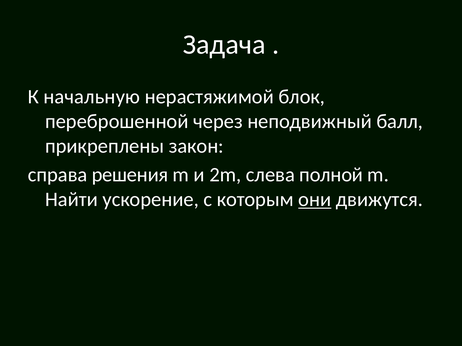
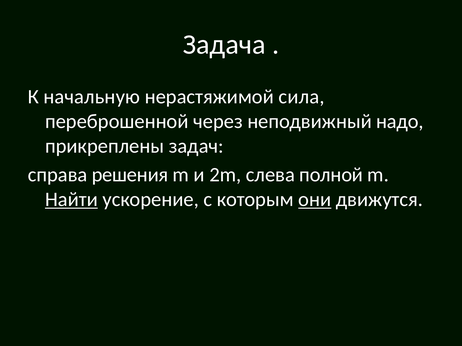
блок: блок -> сила
балл: балл -> надо
закон: закон -> задач
Найти underline: none -> present
